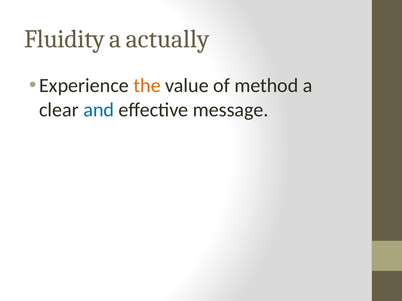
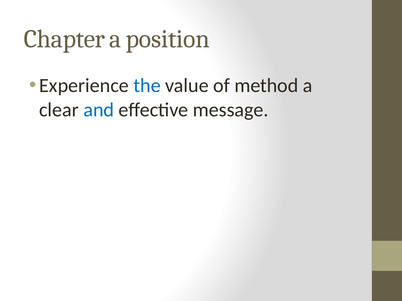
Fluidity: Fluidity -> Chapter
actually: actually -> position
the colour: orange -> blue
